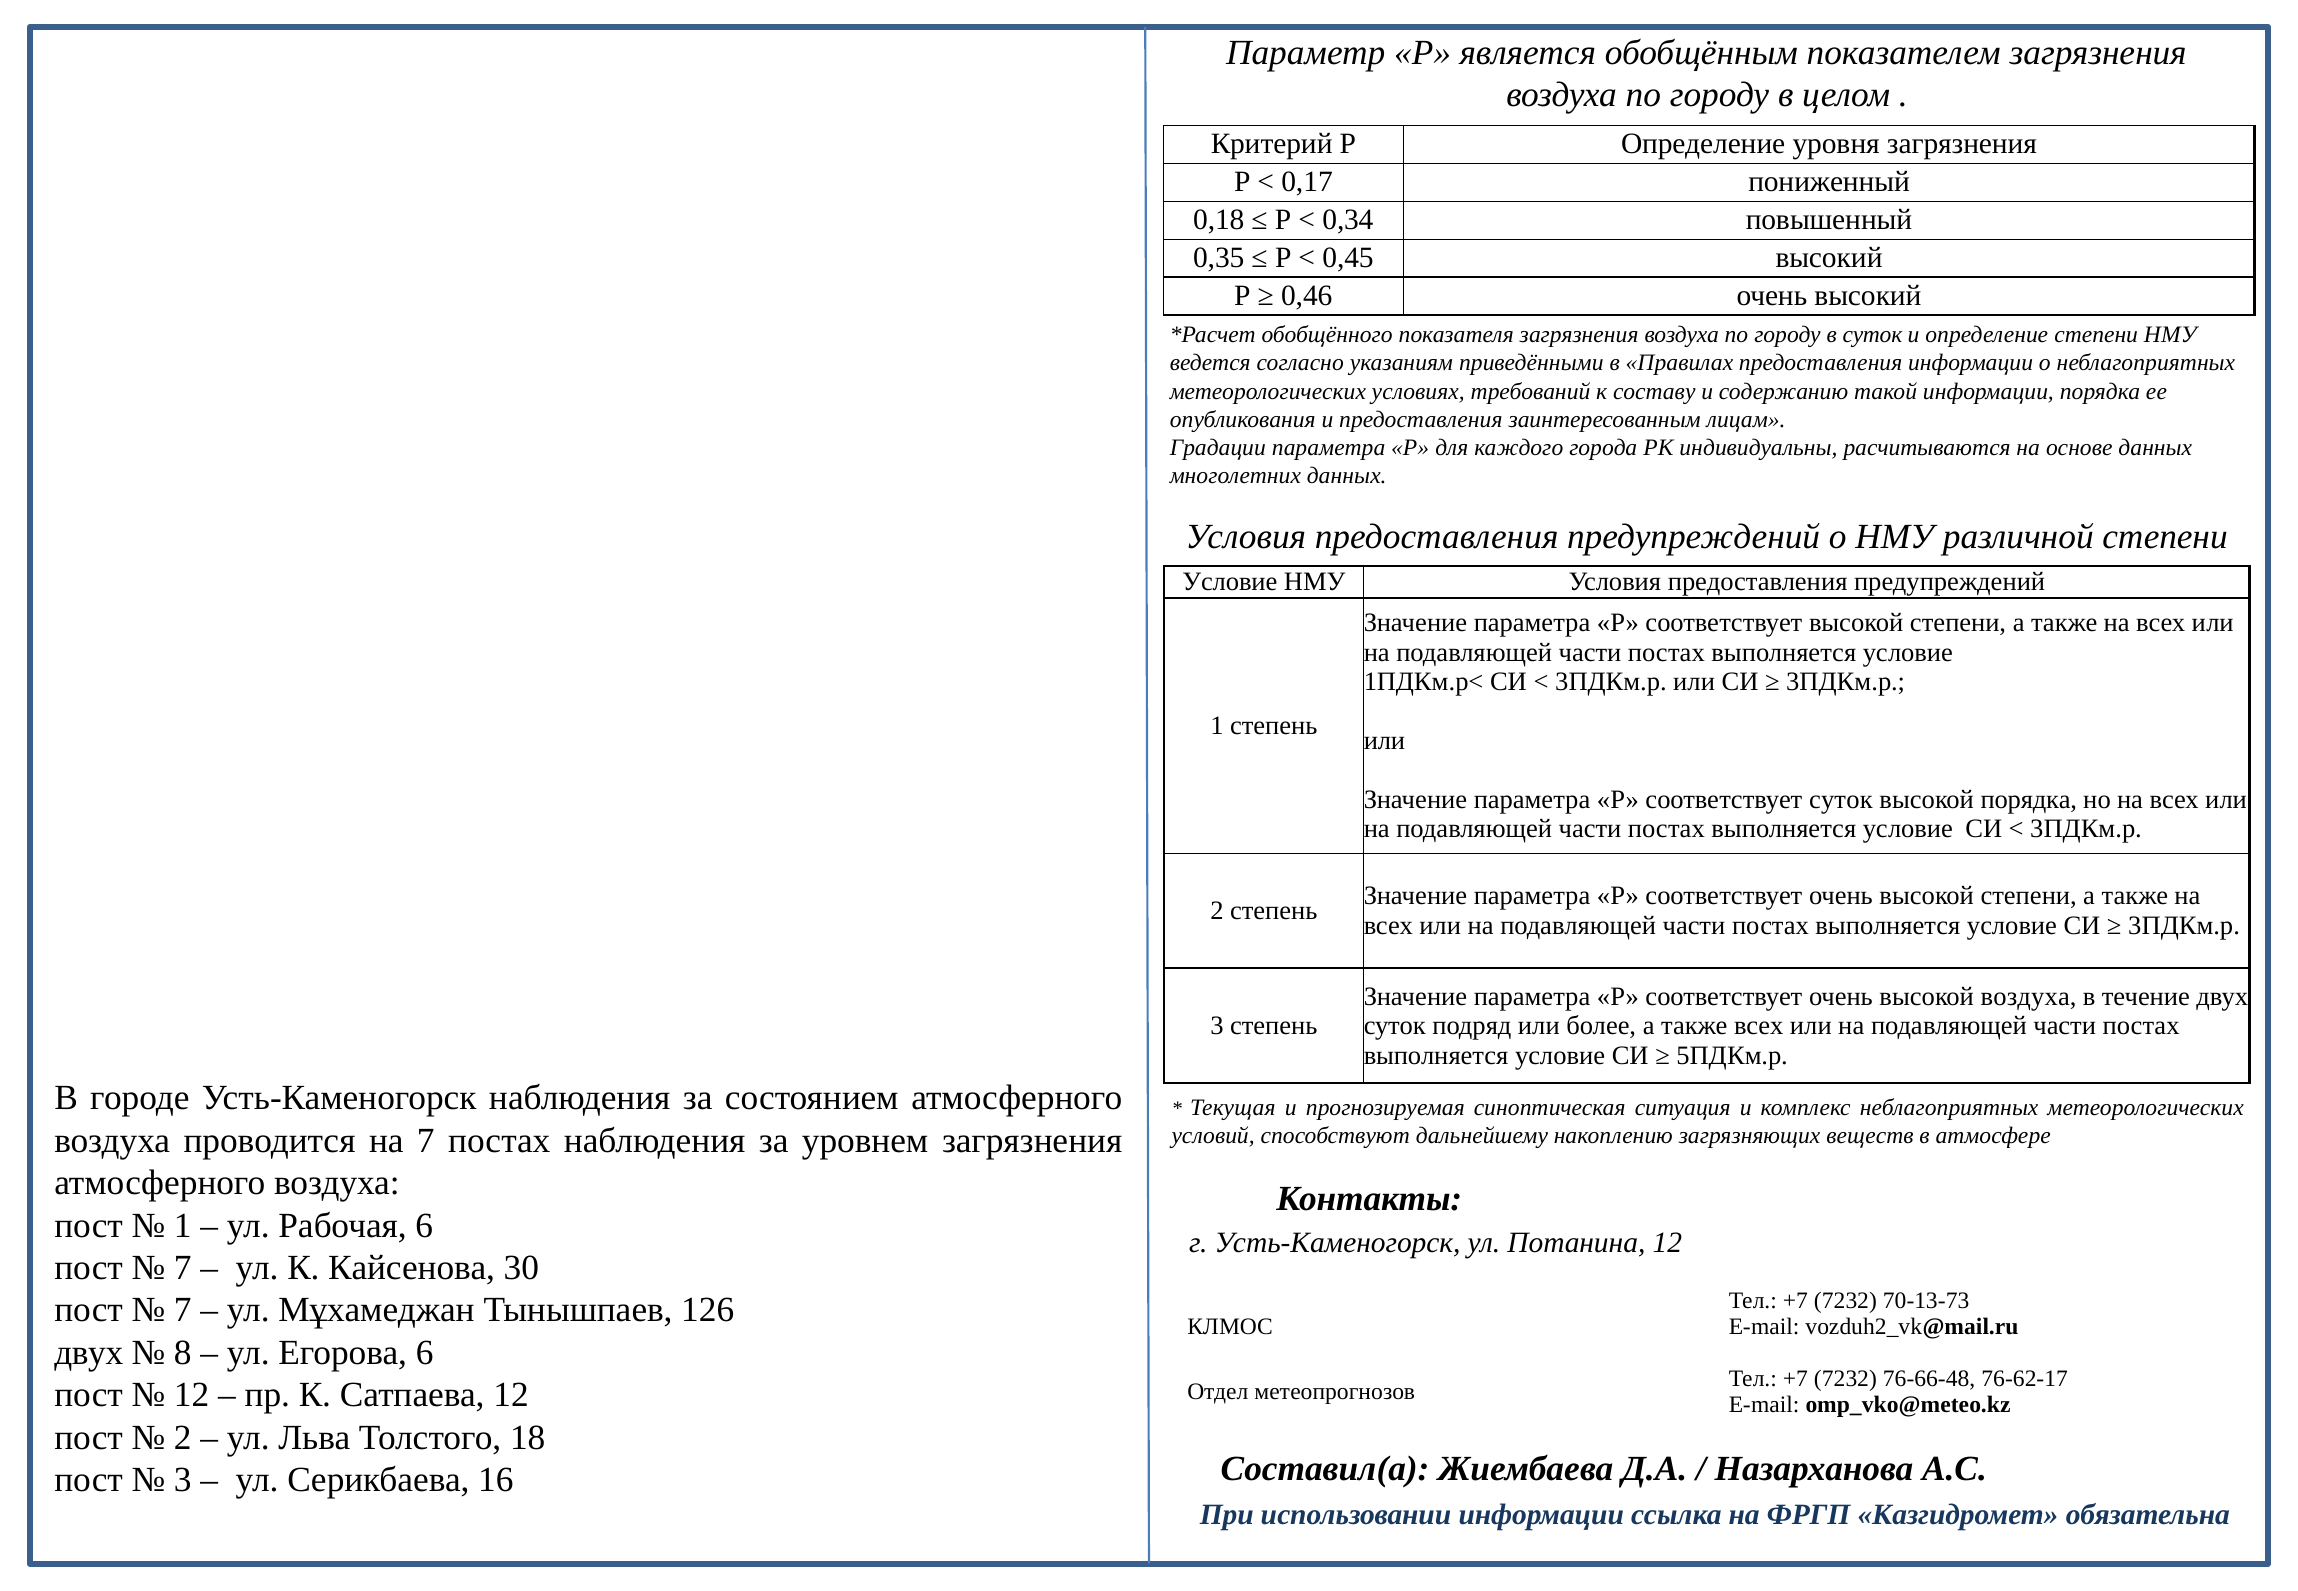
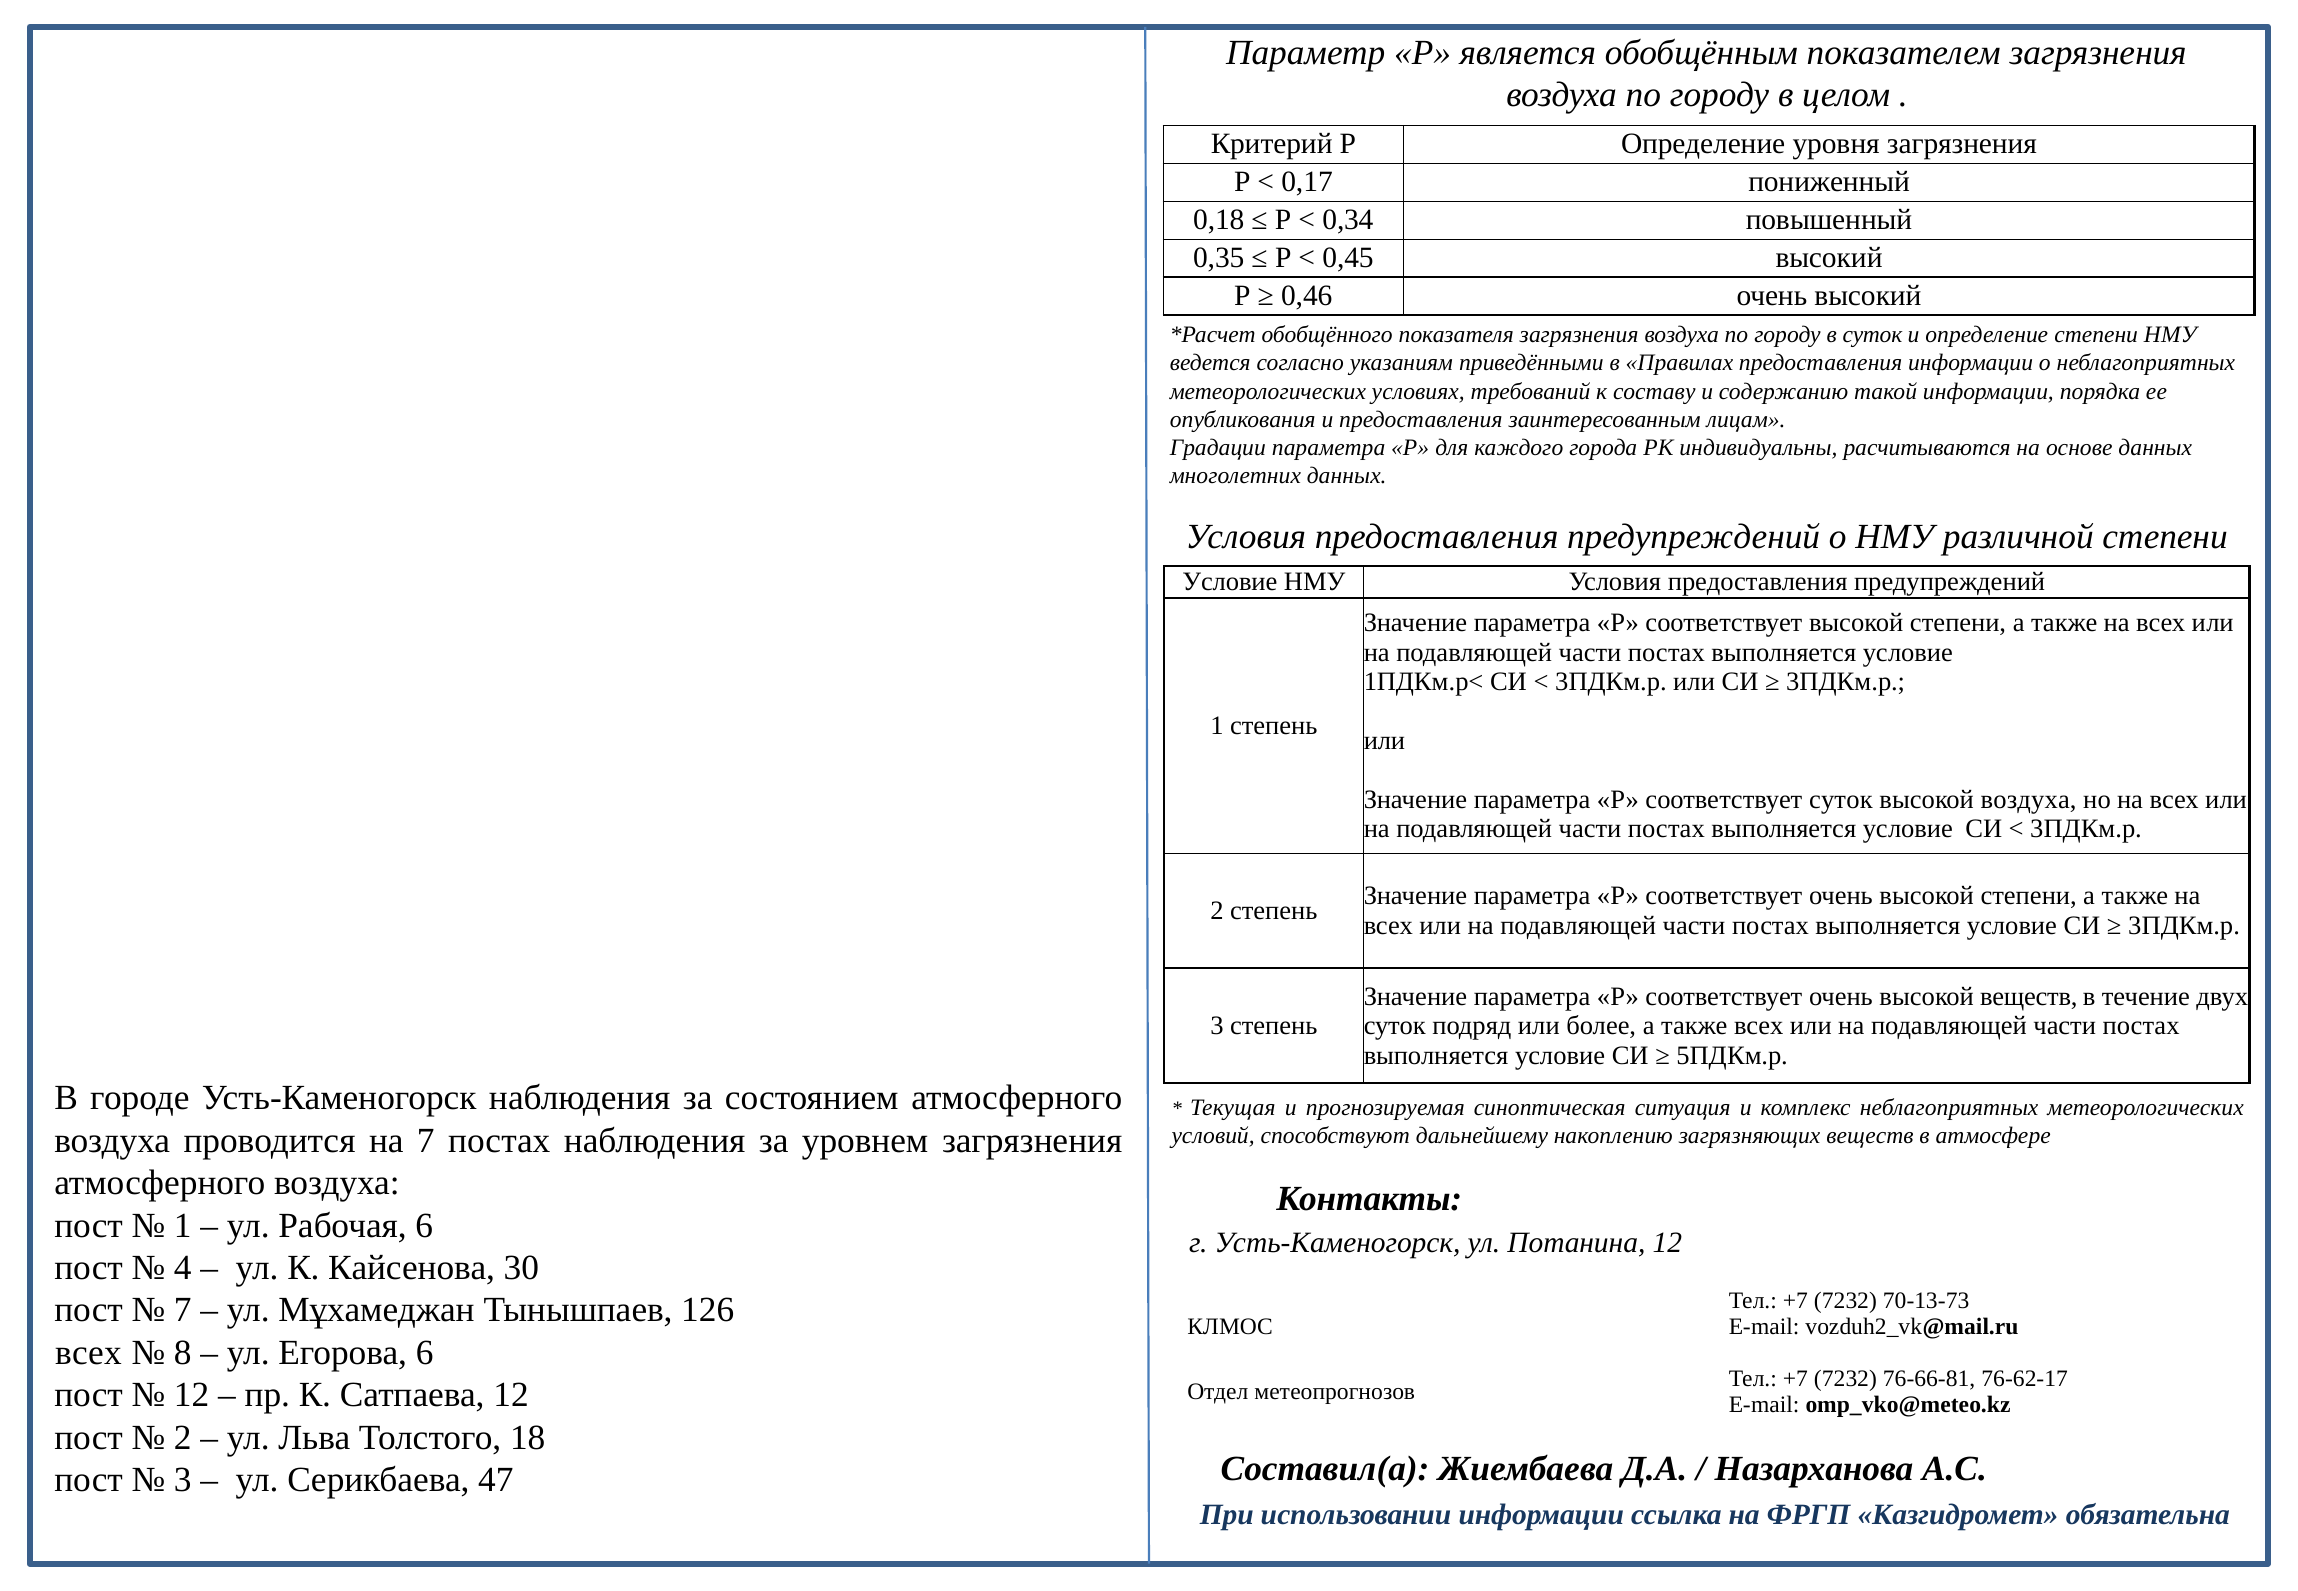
высокой порядка: порядка -> воздуха
высокой воздуха: воздуха -> веществ
7 at (183, 1268): 7 -> 4
двух at (89, 1353): двух -> всех
76-66-48: 76-66-48 -> 76-66-81
16: 16 -> 47
